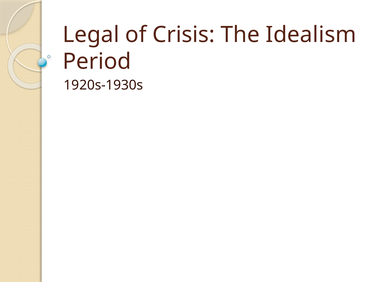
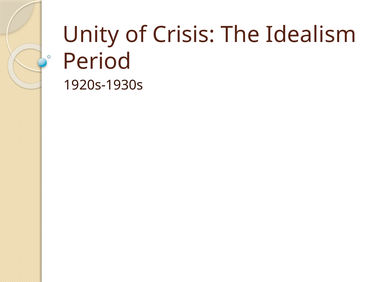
Legal: Legal -> Unity
